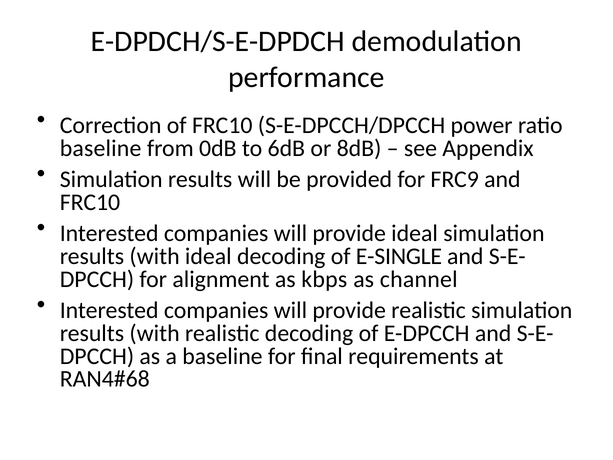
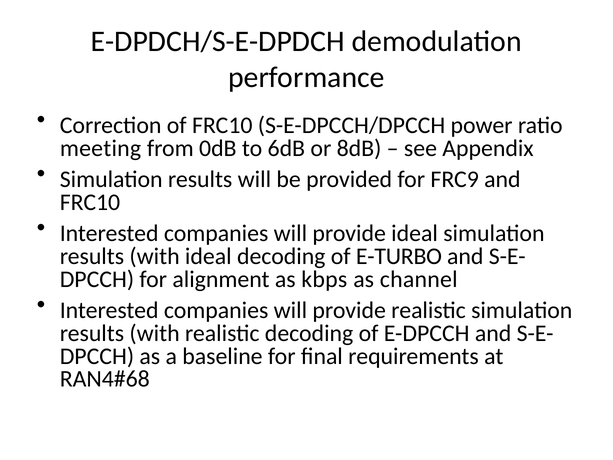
baseline at (101, 148): baseline -> meeting
E-SINGLE: E-SINGLE -> E-TURBO
